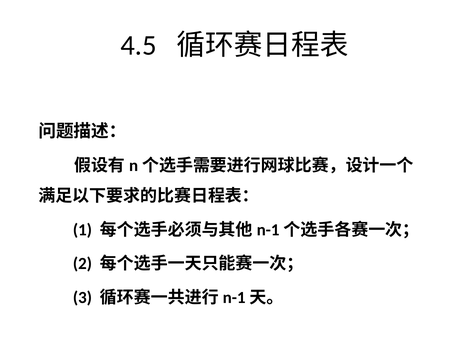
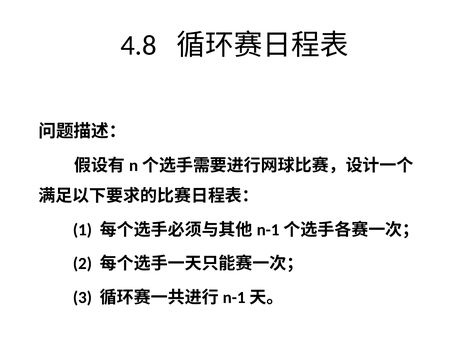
4.5: 4.5 -> 4.8
